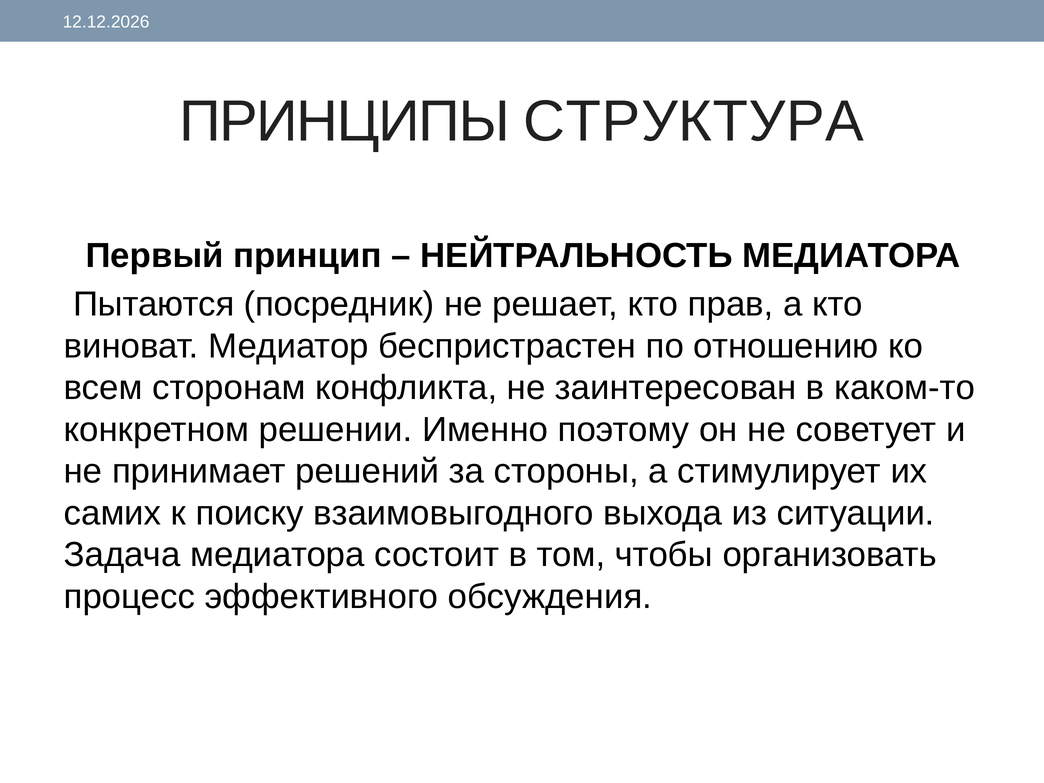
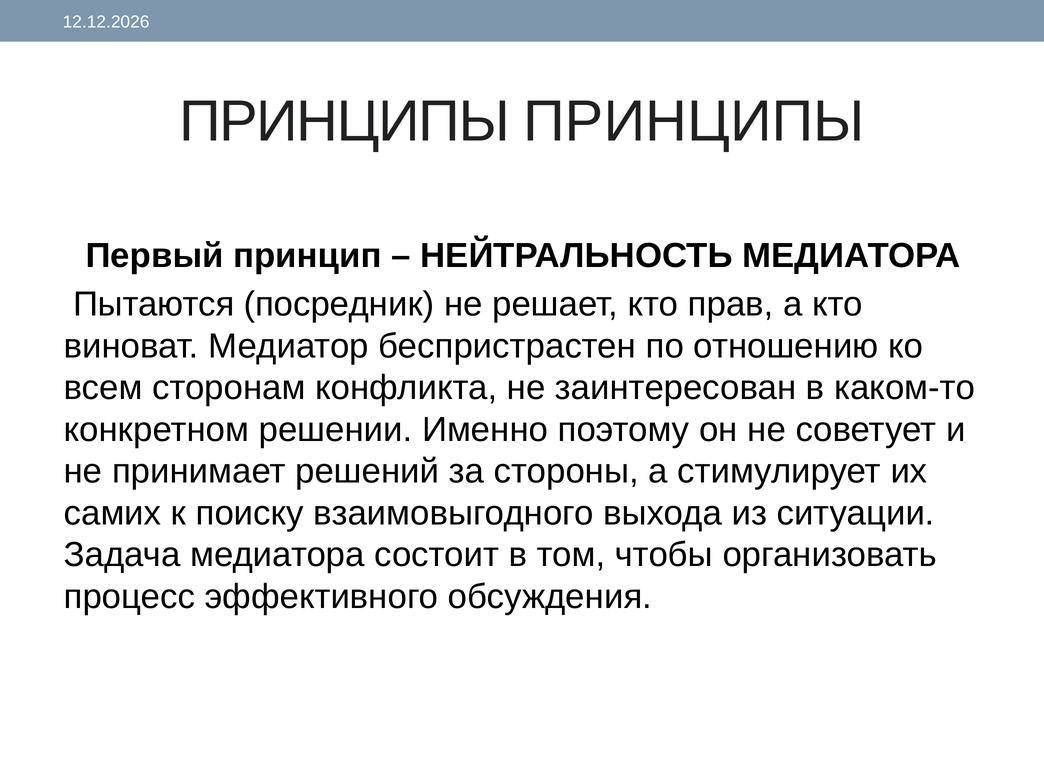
ПРИНЦИПЫ СТРУКТУРА: СТРУКТУРА -> ПРИНЦИПЫ
